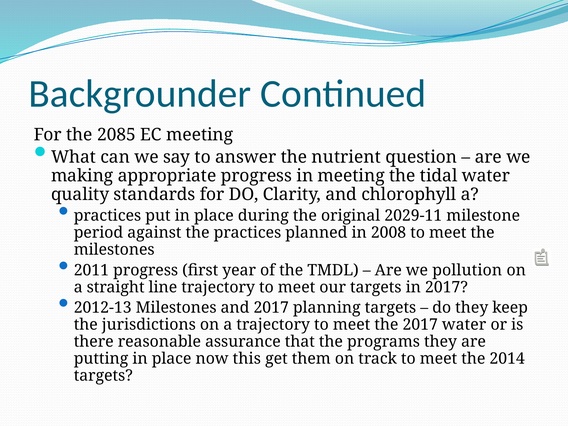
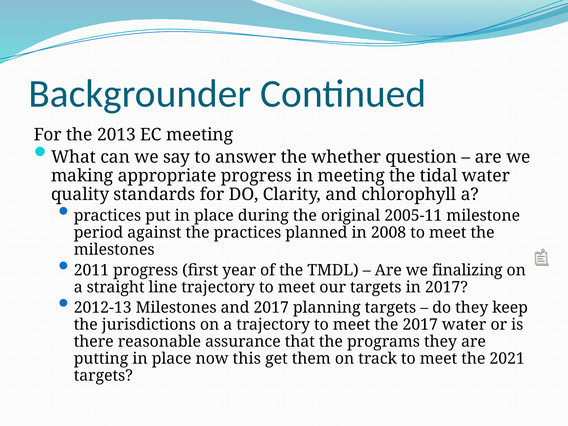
2085: 2085 -> 2013
nutrient: nutrient -> whether
2029-11: 2029-11 -> 2005-11
pollution: pollution -> finalizing
2014: 2014 -> 2021
